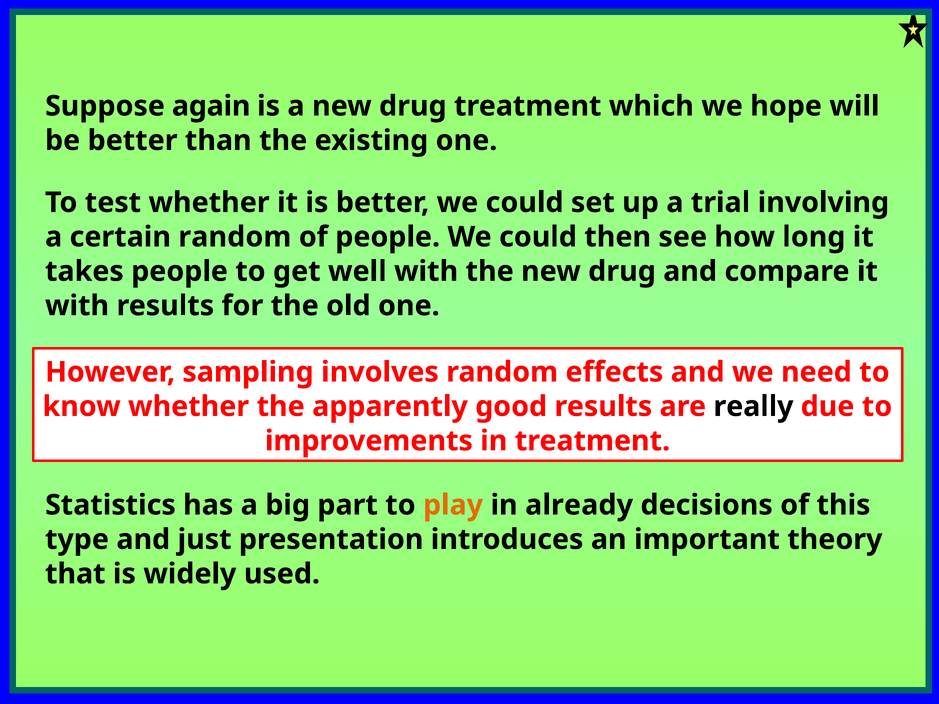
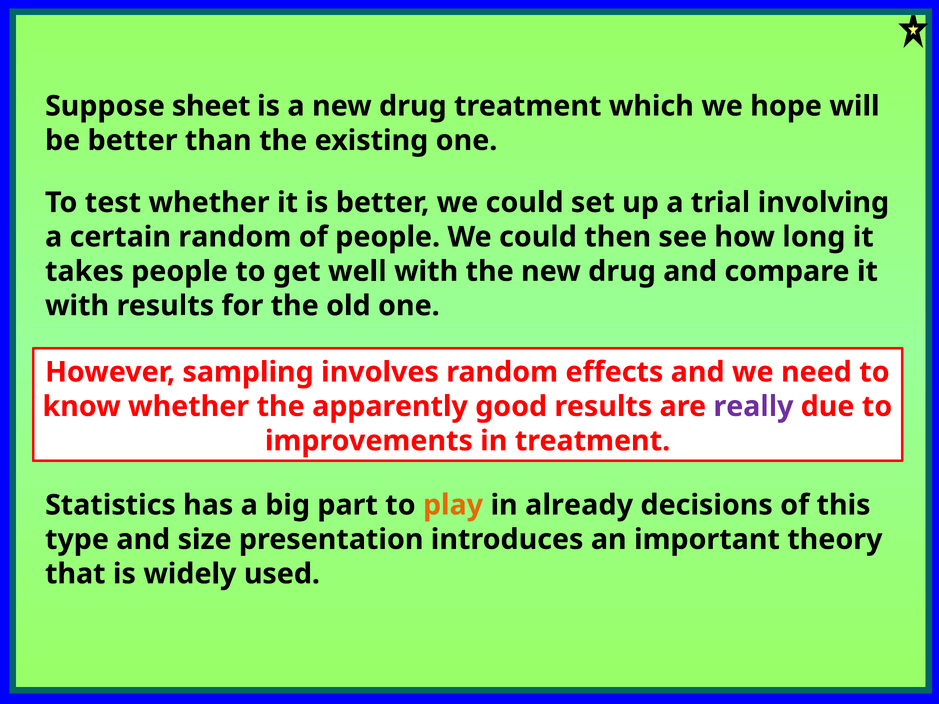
again: again -> sheet
really colour: black -> purple
just: just -> size
